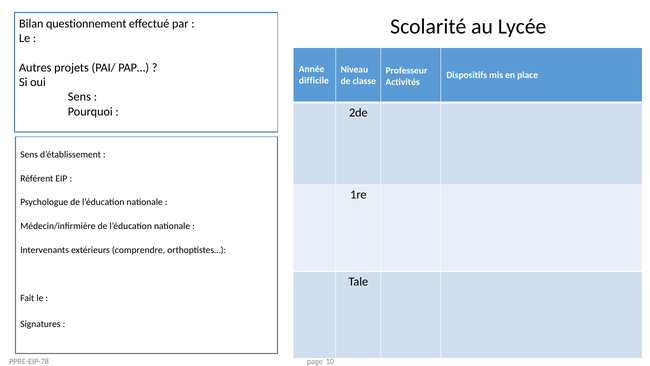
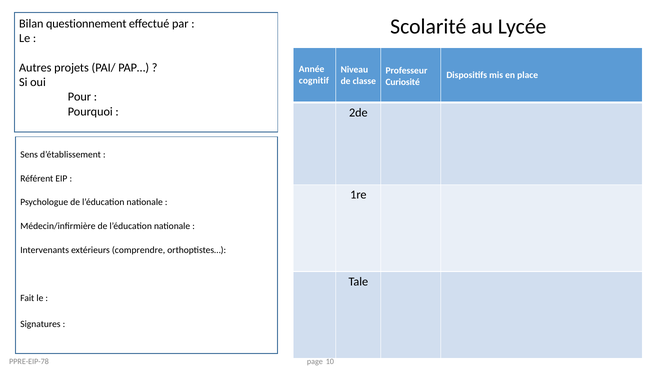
difficile: difficile -> cognitif
Activités: Activités -> Curiosité
Sens at (79, 97): Sens -> Pour
